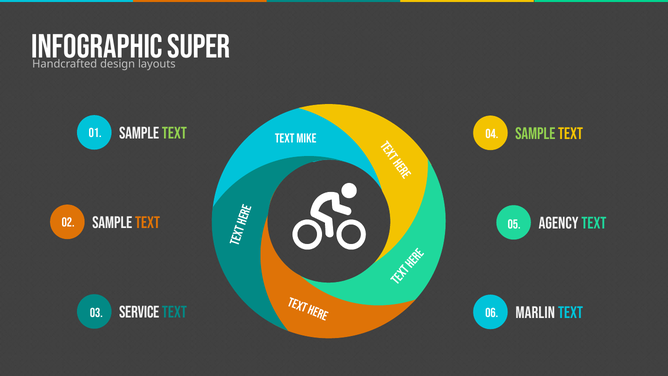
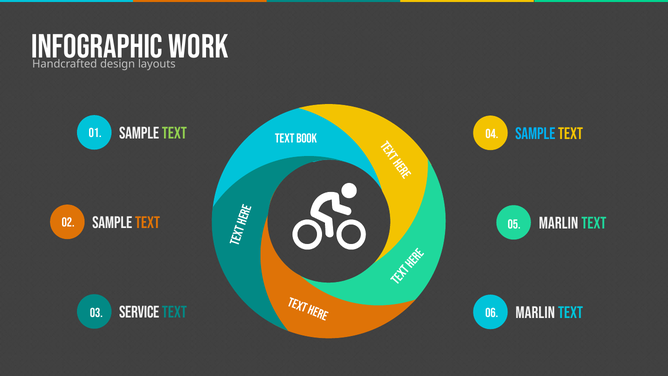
SUPER: SUPER -> WORK
SAMPLE at (535, 134) colour: light green -> light blue
MIKE: MIKE -> BOOK
AGENCY at (559, 223): AGENCY -> MARLIN
